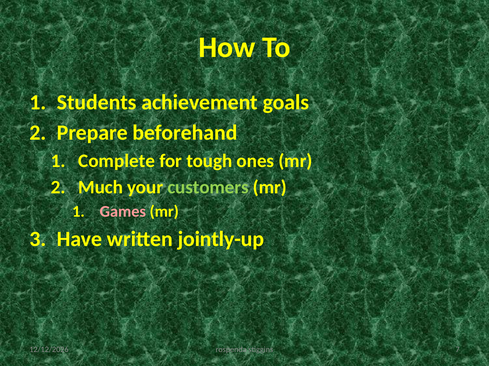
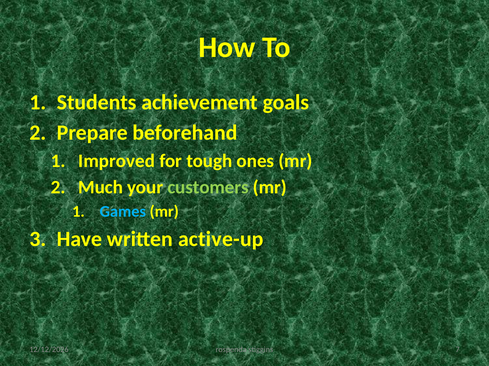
Complete: Complete -> Improved
Games colour: pink -> light blue
jointly-up: jointly-up -> active-up
